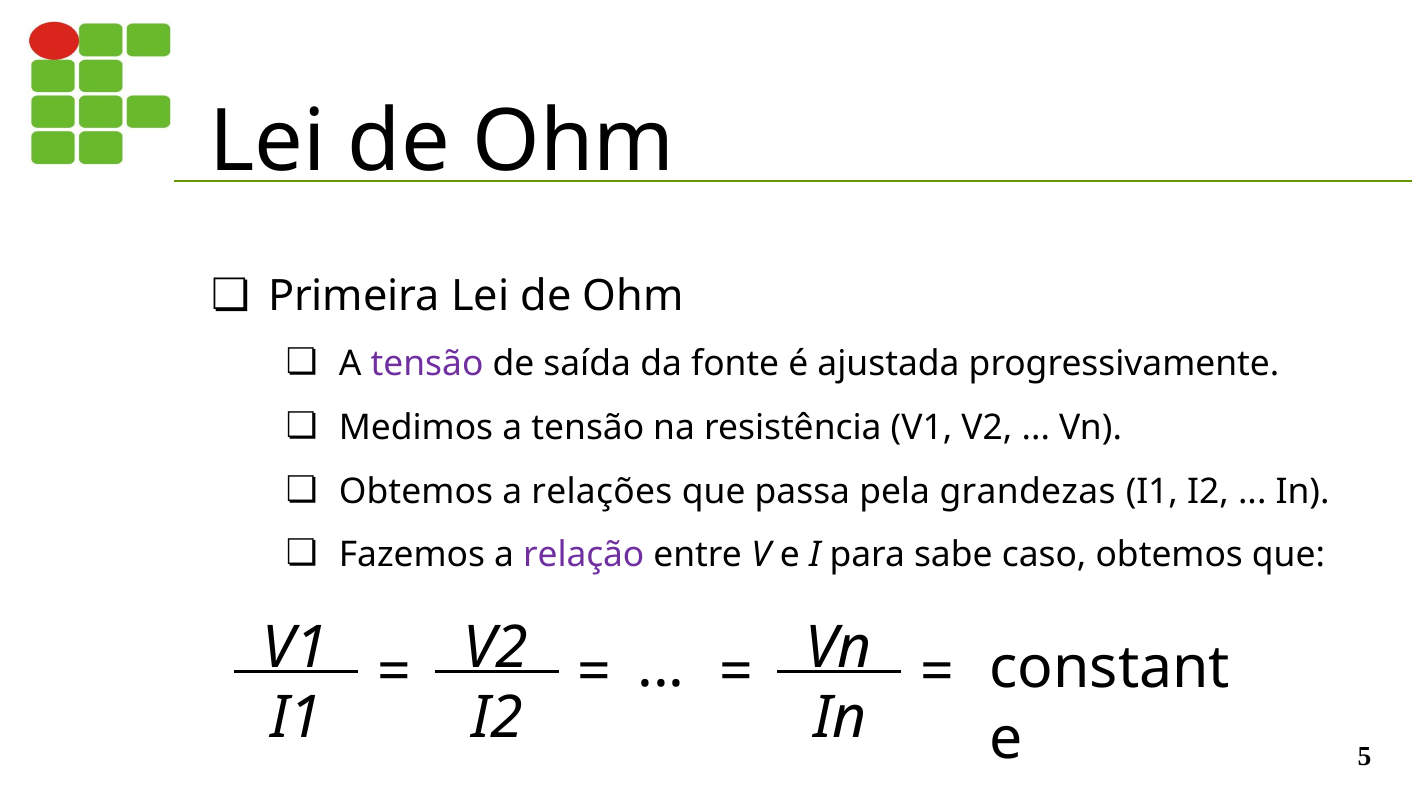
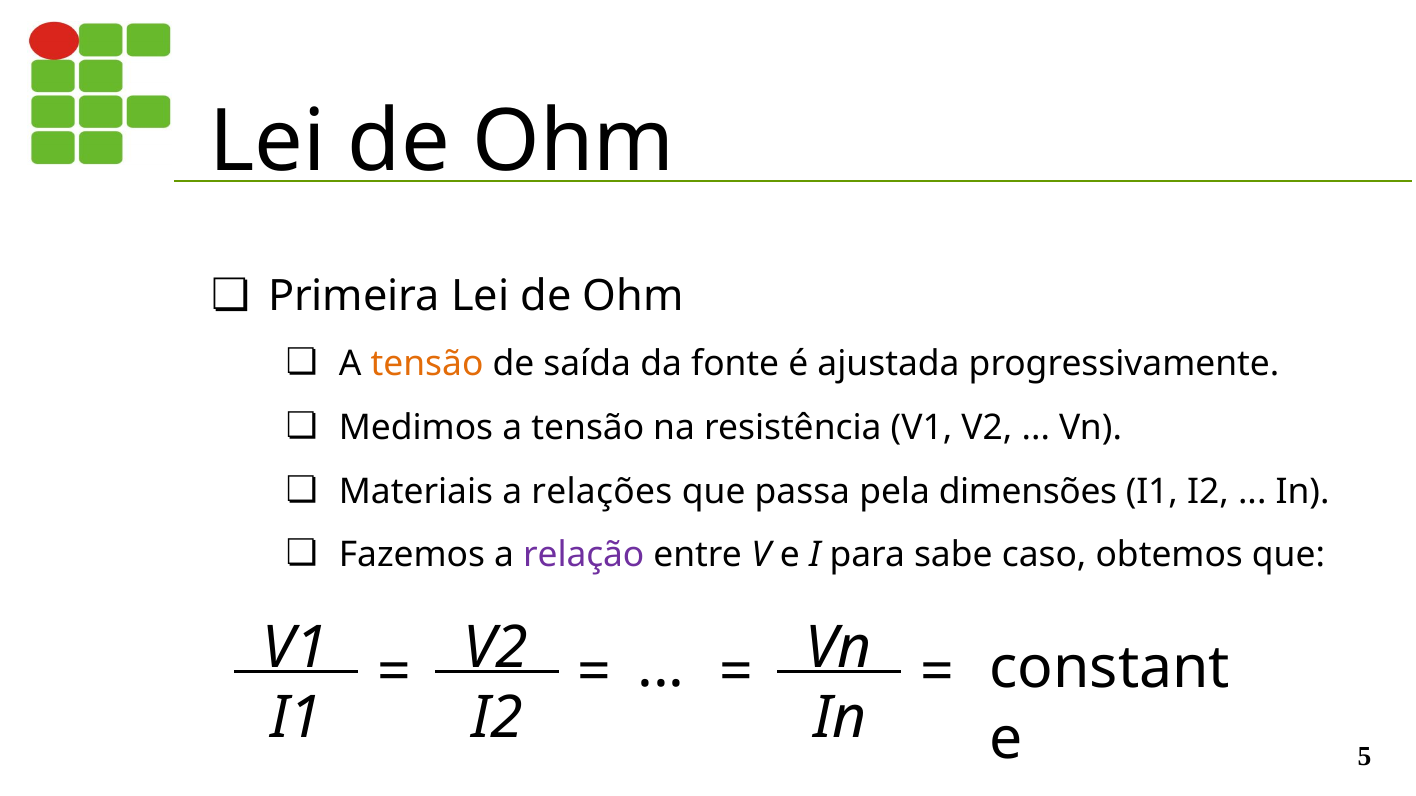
tensão at (427, 364) colour: purple -> orange
Obtemos at (416, 492): Obtemos -> Materiais
grandezas: grandezas -> dimensões
